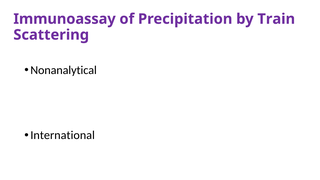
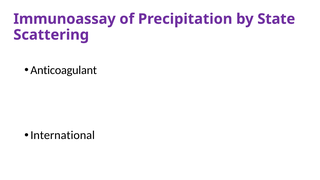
Train: Train -> State
Nonanalytical: Nonanalytical -> Anticoagulant
